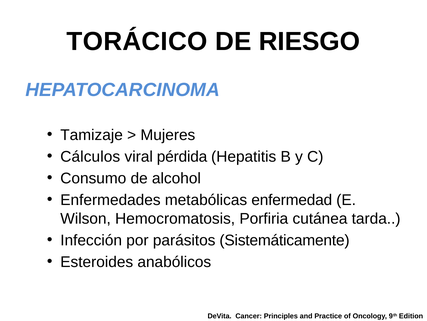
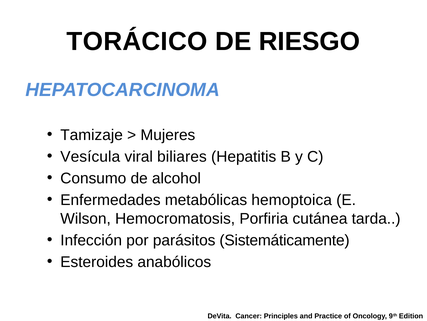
Cálculos: Cálculos -> Vesícula
pérdida: pérdida -> biliares
enfermedad: enfermedad -> hemoptoica
